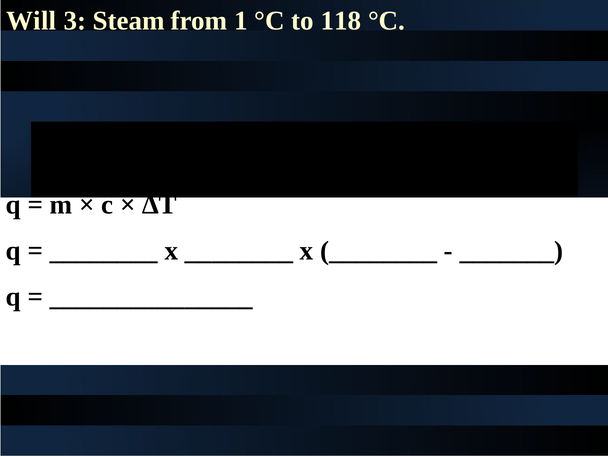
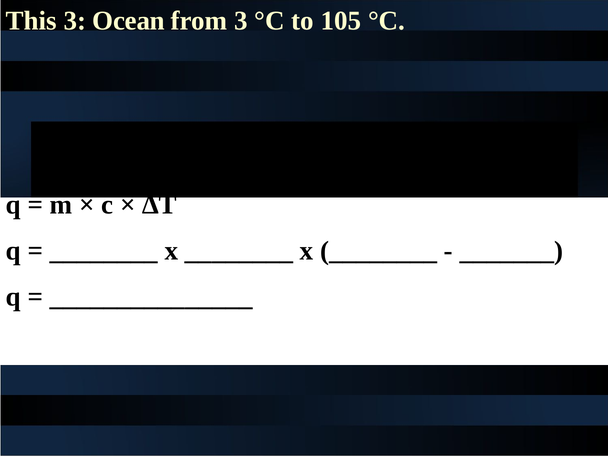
Will: Will -> This
Steam: Steam -> Ocean
from 1: 1 -> 3
118: 118 -> 105
